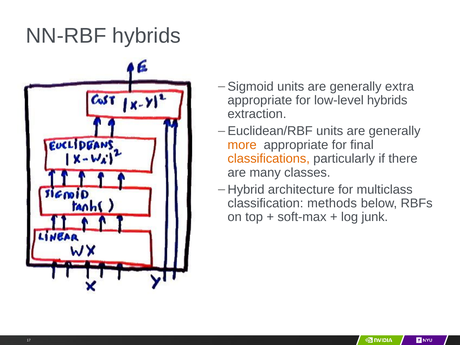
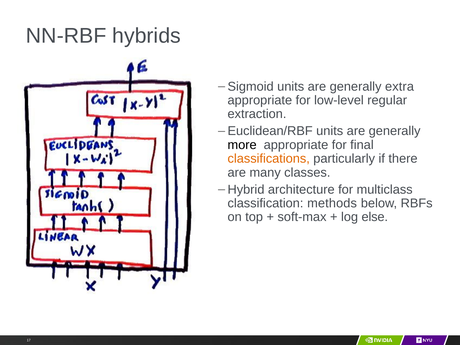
low-level hybrids: hybrids -> regular
more colour: orange -> black
junk: junk -> else
